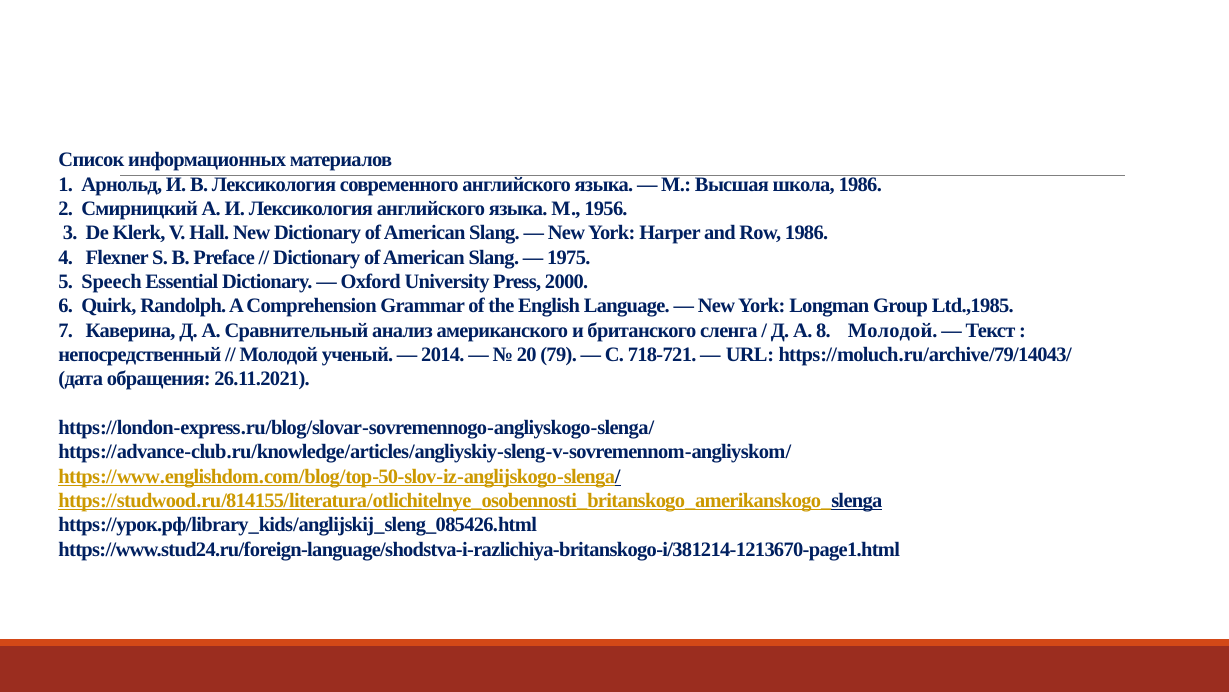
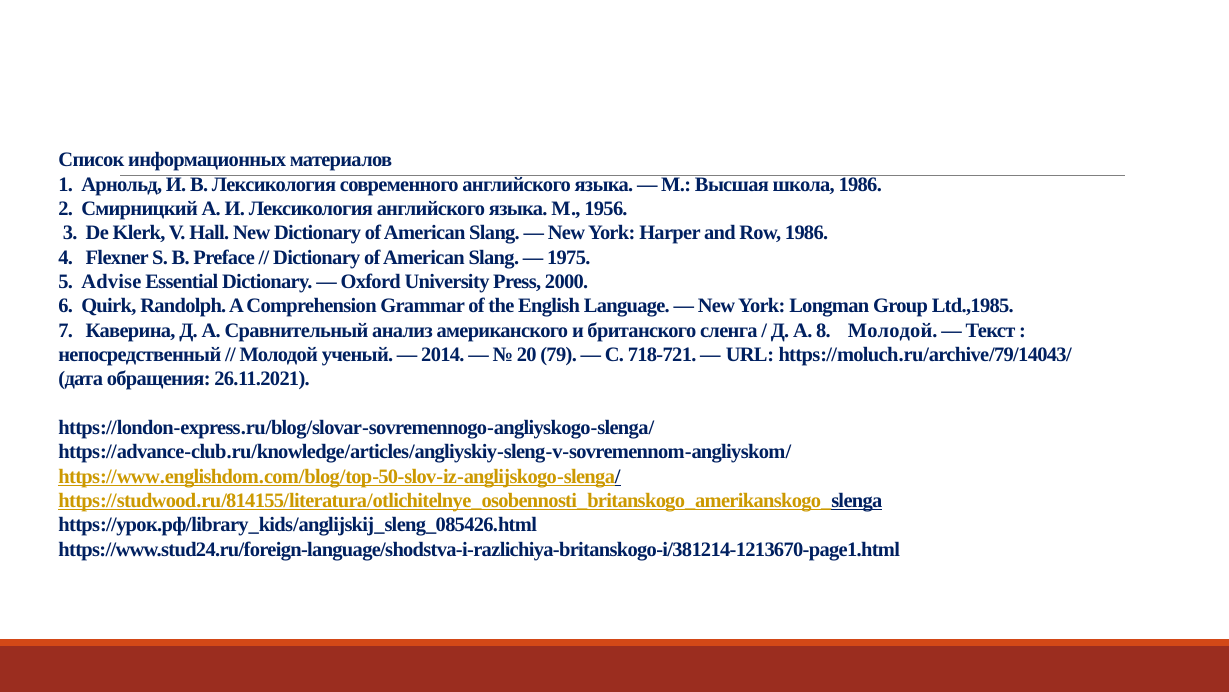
Speech: Speech -> Advise
